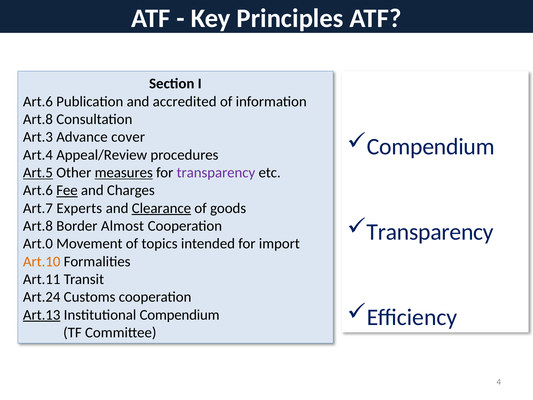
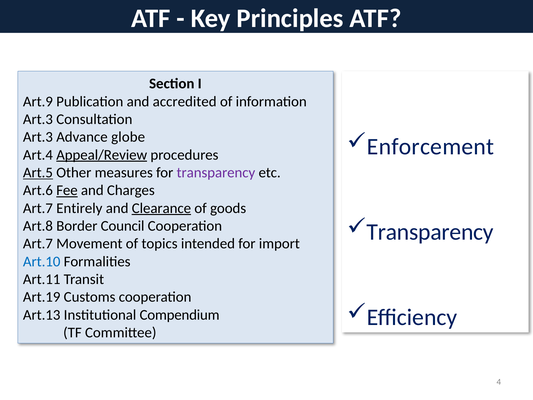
Art.6 at (38, 101): Art.6 -> Art.9
Art.8 at (38, 119): Art.8 -> Art.3
cover: cover -> globe
Compendium at (431, 146): Compendium -> Enforcement
Appeal/Review underline: none -> present
measures underline: present -> none
Experts: Experts -> Entirely
Almost: Almost -> Council
Art.0 at (38, 244): Art.0 -> Art.7
Art.10 colour: orange -> blue
Art.24: Art.24 -> Art.19
Art.13 underline: present -> none
